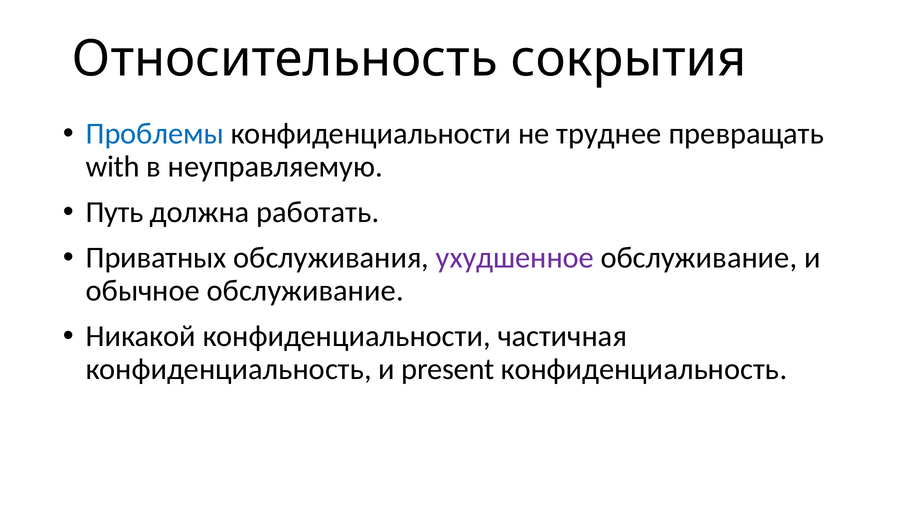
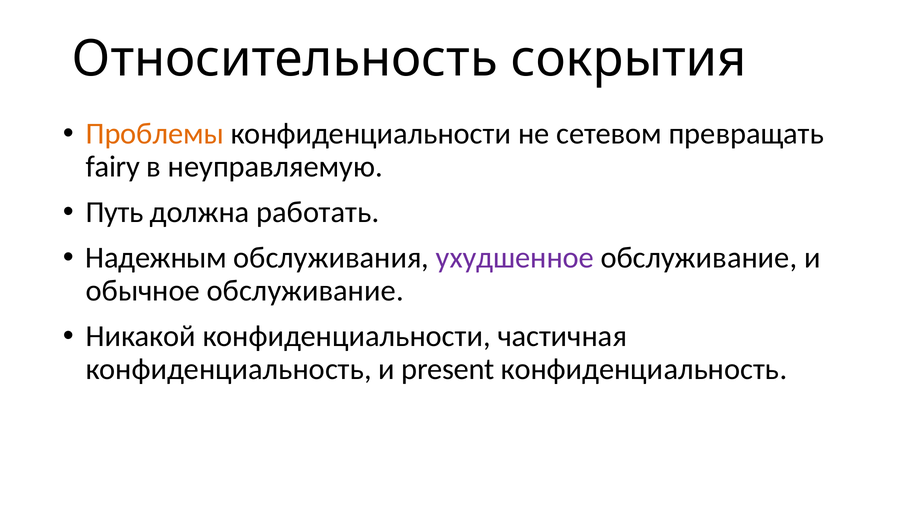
Проблемы colour: blue -> orange
труднее: труднее -> сетевом
with: with -> fairy
Приватных: Приватных -> Надежным
